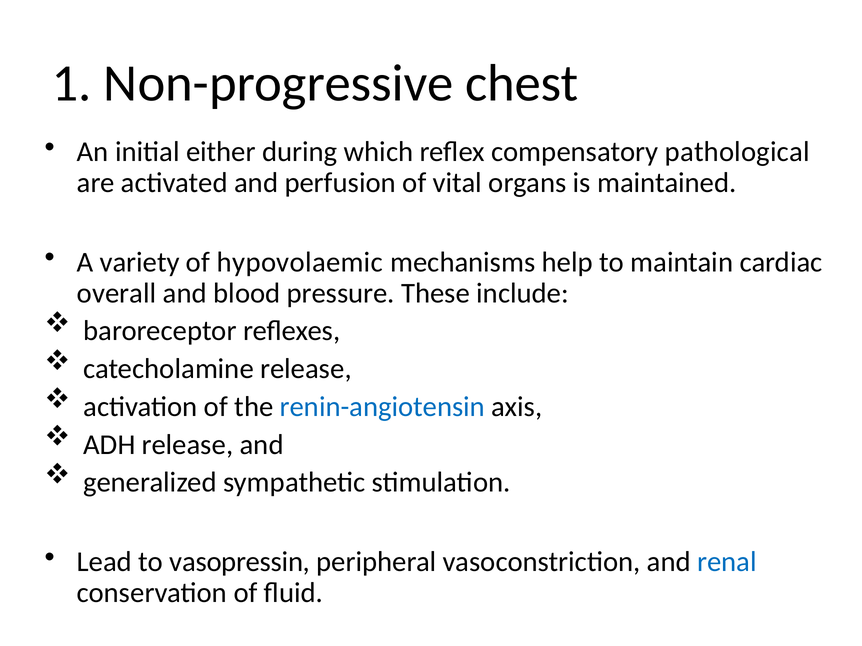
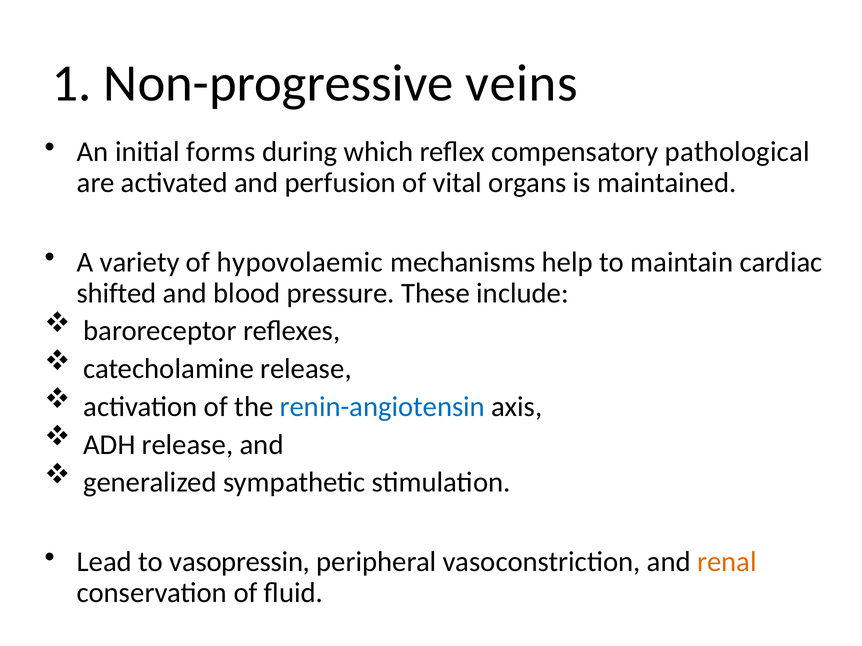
chest: chest -> veins
either: either -> forms
overall: overall -> shifted
renal colour: blue -> orange
